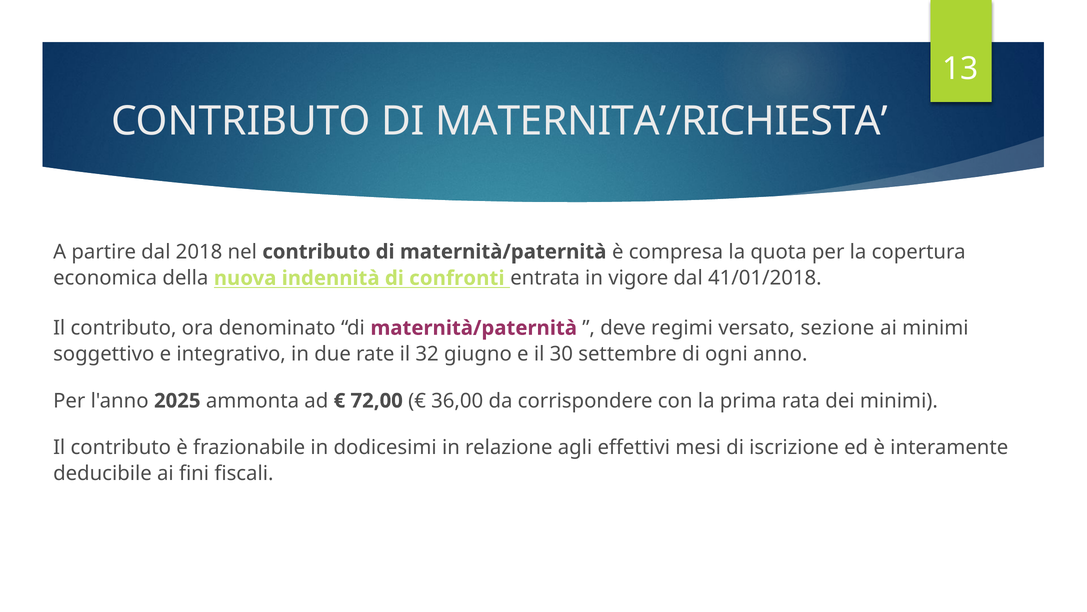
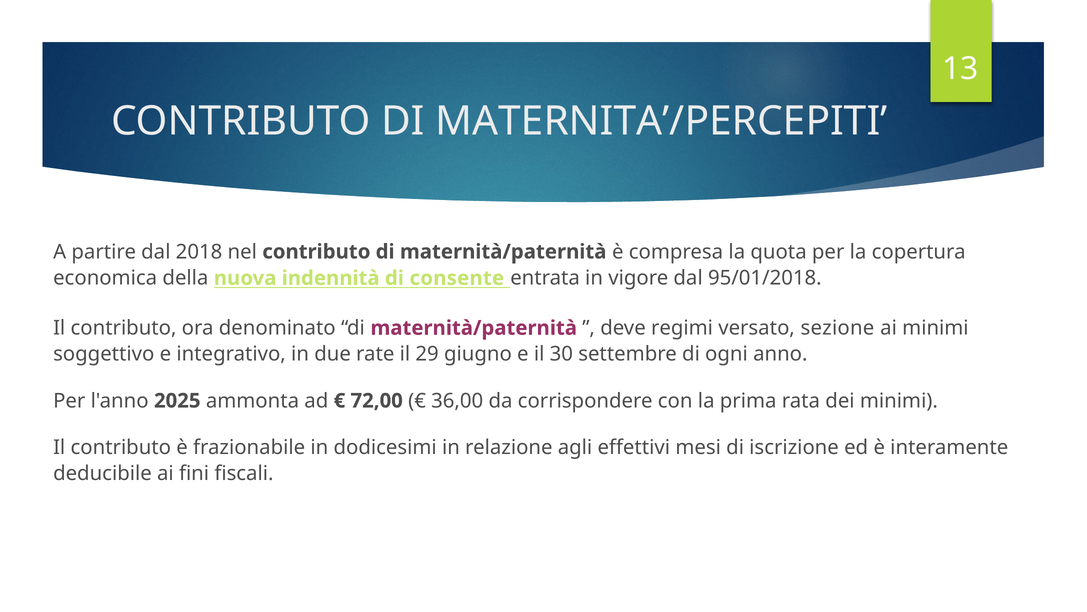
MATERNITA’/RICHIESTA: MATERNITA’/RICHIESTA -> MATERNITA’/PERCEPITI
confronti: confronti -> consente
41/01/2018: 41/01/2018 -> 95/01/2018
32: 32 -> 29
